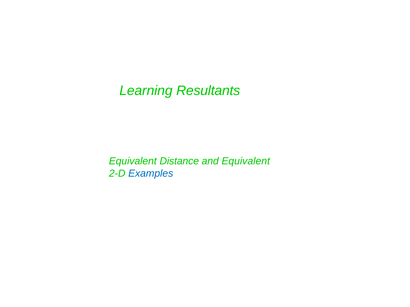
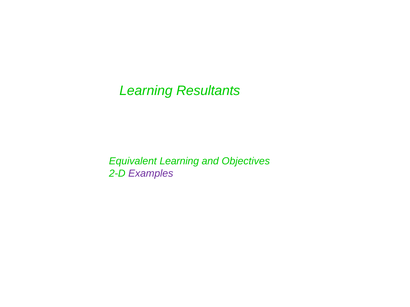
Equivalent Distance: Distance -> Learning
and Equivalent: Equivalent -> Objectives
Examples colour: blue -> purple
